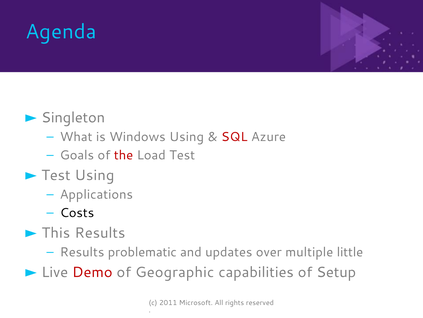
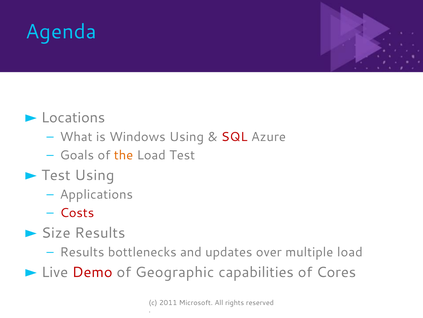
Singleton: Singleton -> Locations
the colour: red -> orange
Costs colour: black -> red
This: This -> Size
problematic: problematic -> bottlenecks
multiple little: little -> load
Setup: Setup -> Cores
